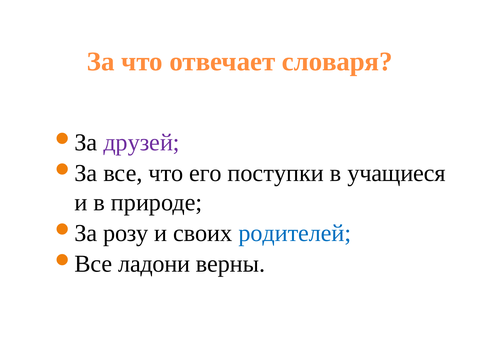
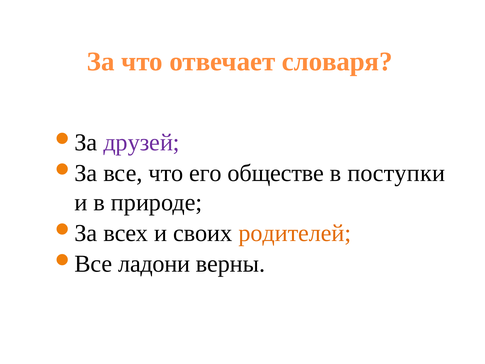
поступки: поступки -> обществе
учащиеся: учащиеся -> поступки
розу: розу -> всех
родителей colour: blue -> orange
